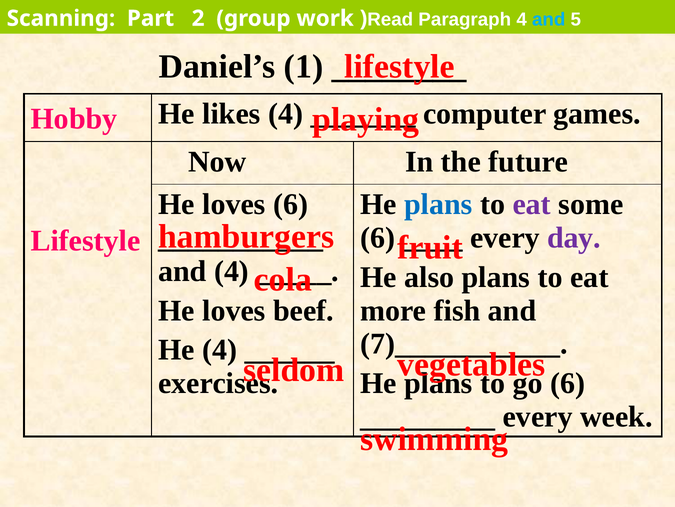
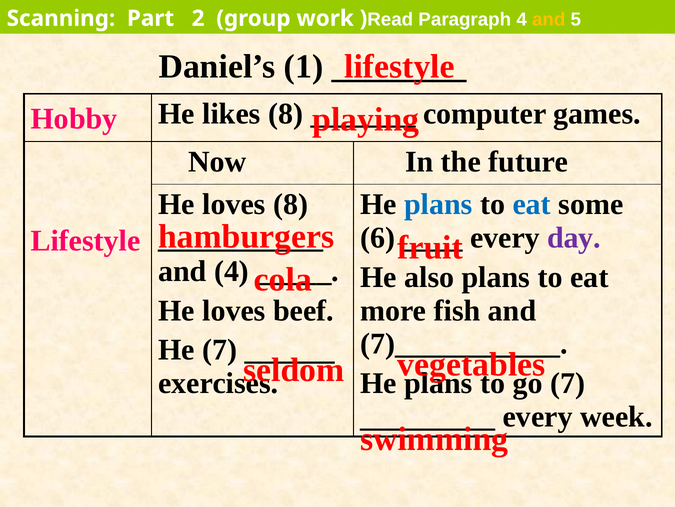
and at (549, 20) colour: light blue -> yellow
likes 4: 4 -> 8
loves 6: 6 -> 8
eat at (532, 204) colour: purple -> blue
He 4: 4 -> 7
6 at (568, 383): 6 -> 7
